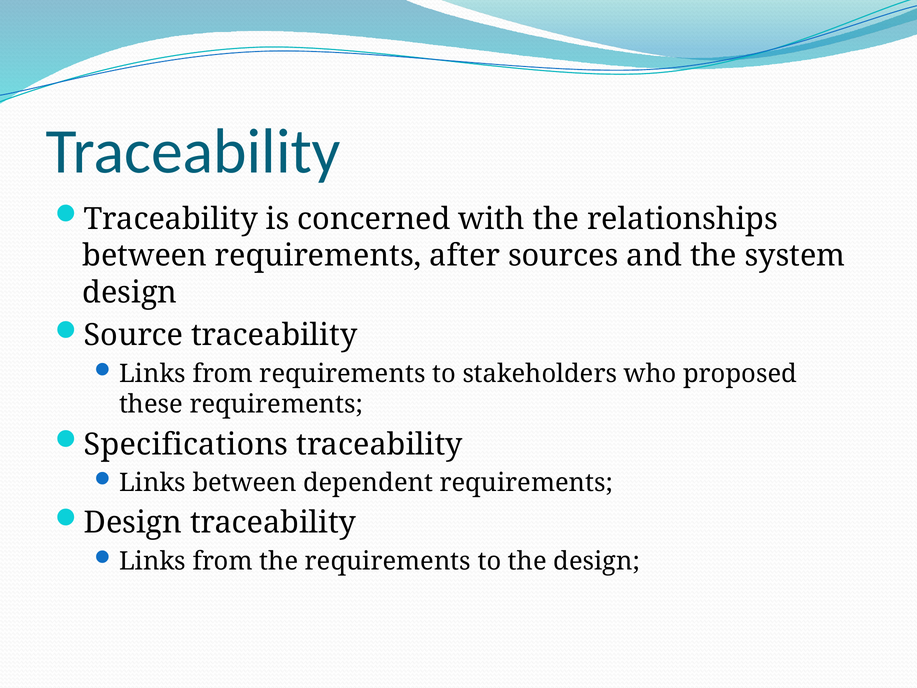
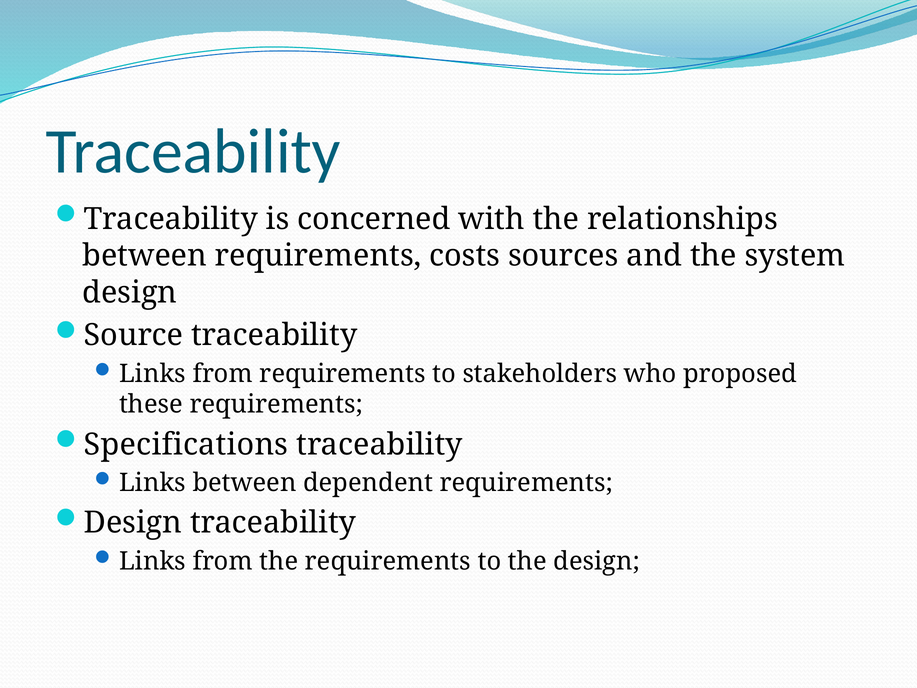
after: after -> costs
